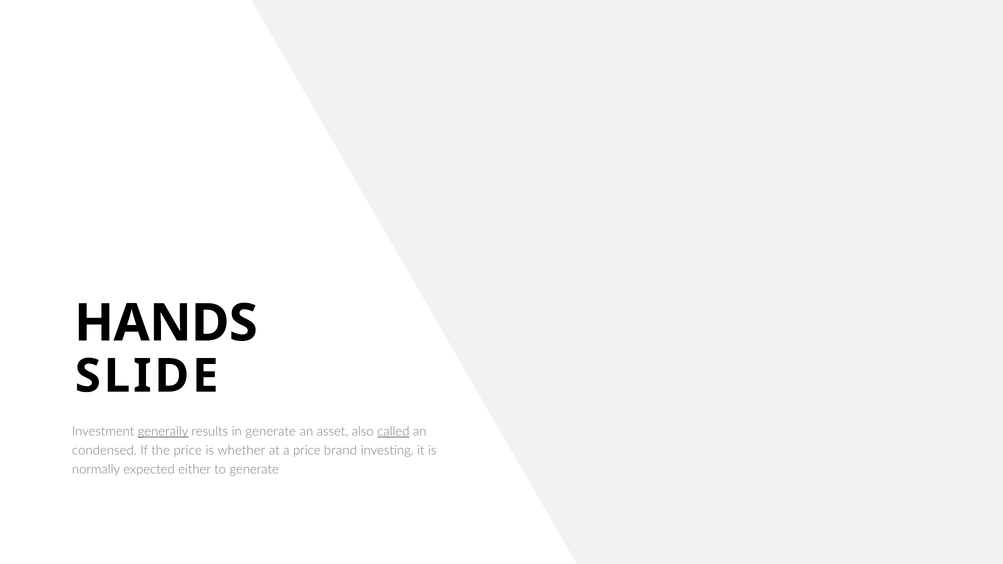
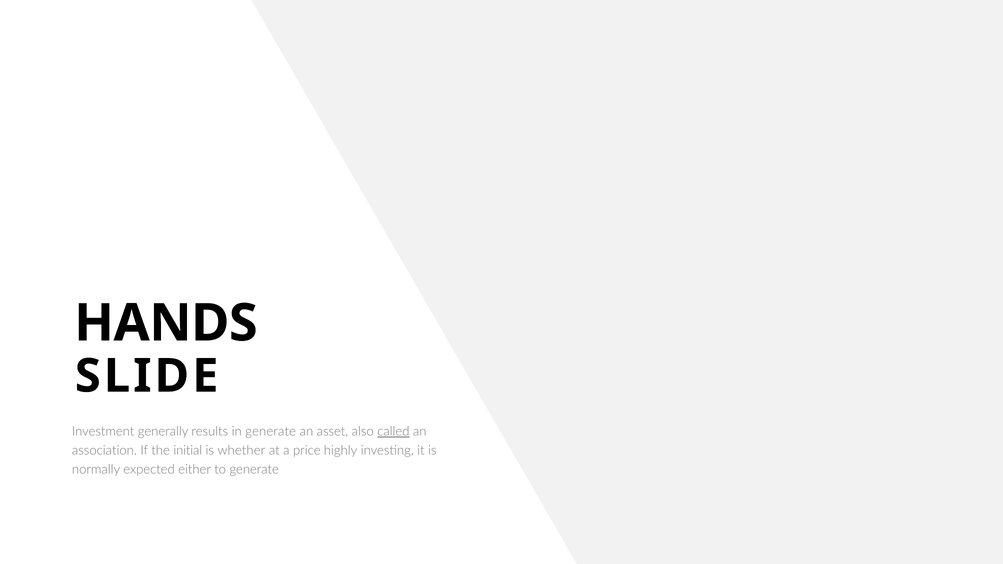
generally underline: present -> none
condensed: condensed -> association
the price: price -> initial
brand: brand -> highly
